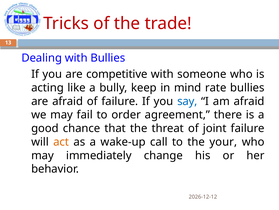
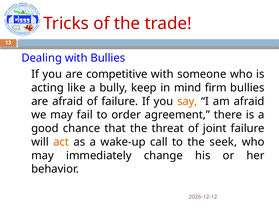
rate: rate -> firm
say colour: blue -> orange
your: your -> seek
